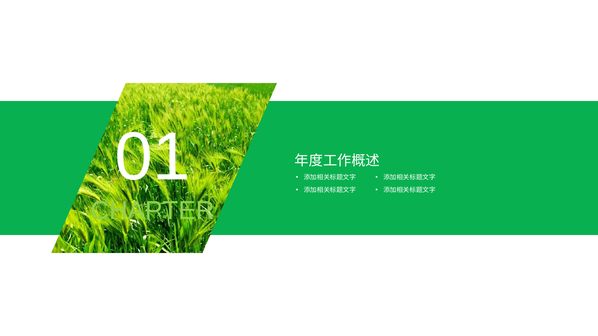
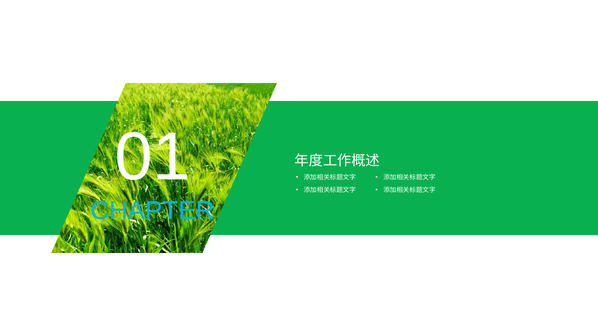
CHAPTER colour: light green -> light blue
